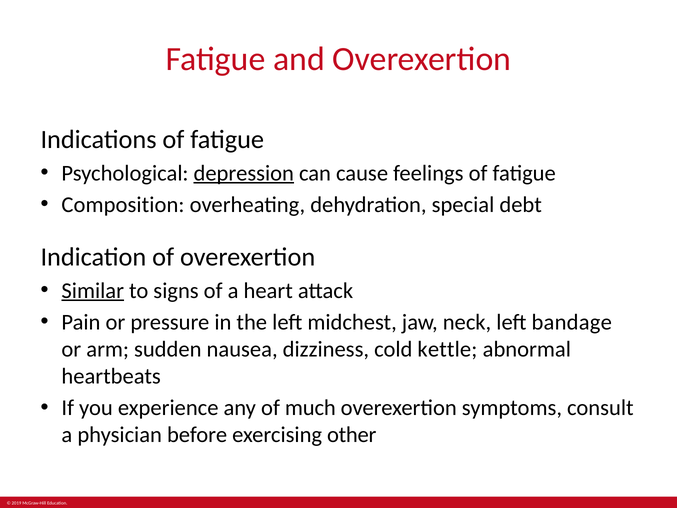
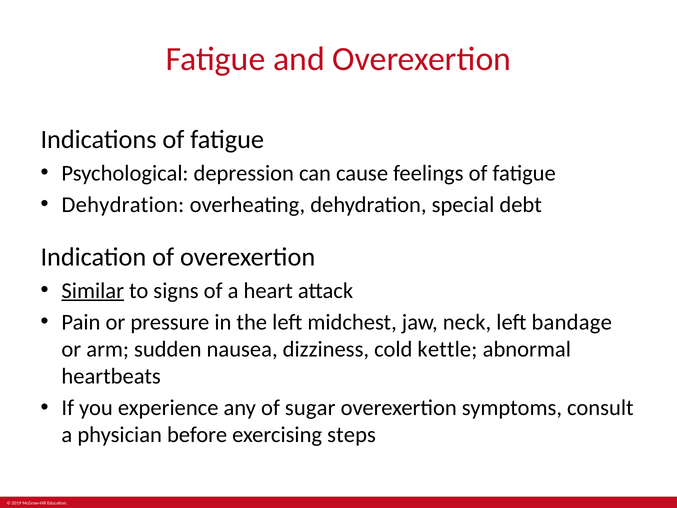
depression underline: present -> none
Composition at (123, 205): Composition -> Dehydration
much: much -> sugar
other: other -> steps
